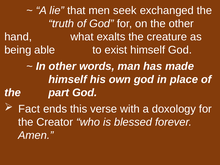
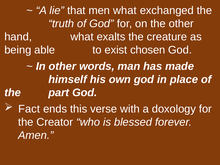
men seek: seek -> what
exist himself: himself -> chosen
